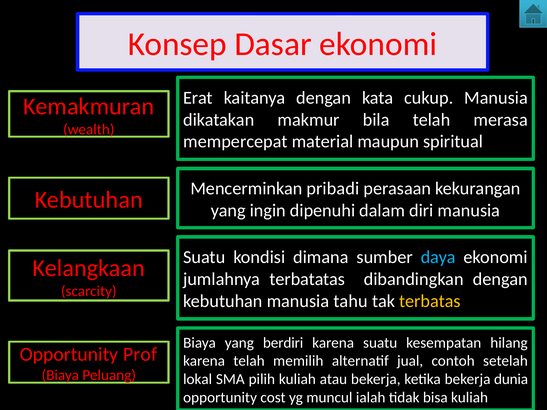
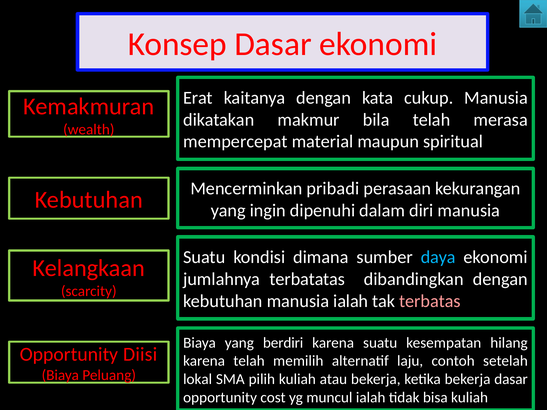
manusia tahu: tahu -> ialah
terbatas colour: yellow -> pink
Prof: Prof -> Diisi
jual: jual -> laju
bekerja dunia: dunia -> dasar
